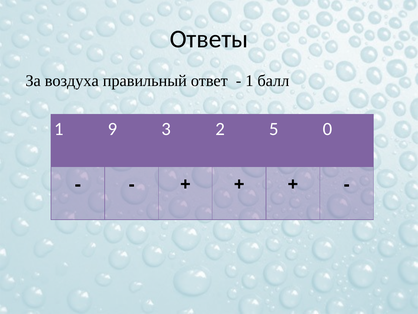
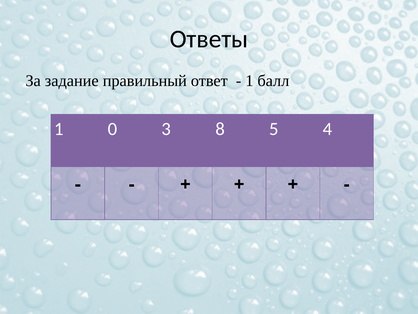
воздуха: воздуха -> задание
9: 9 -> 0
2: 2 -> 8
0: 0 -> 4
